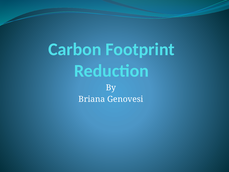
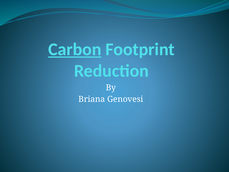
Carbon underline: none -> present
